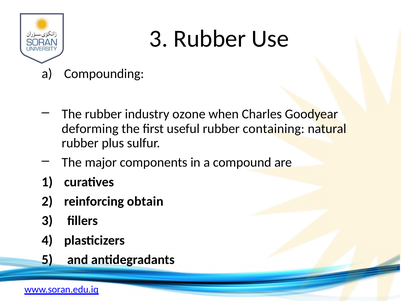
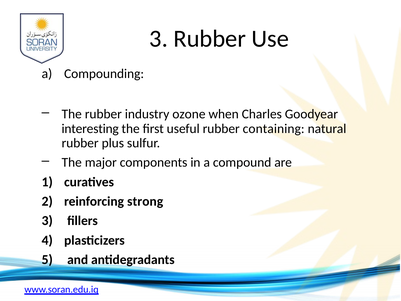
deforming: deforming -> interesting
obtain: obtain -> strong
